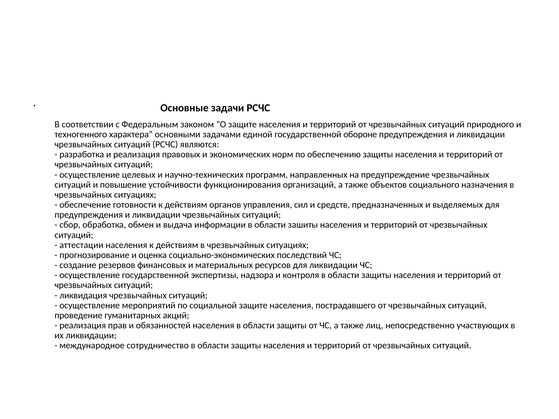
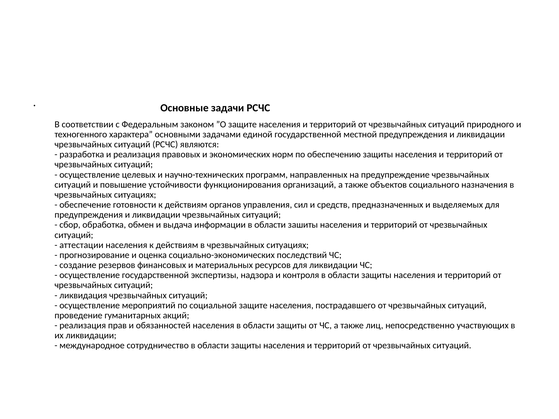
обороне: обороне -> местной
